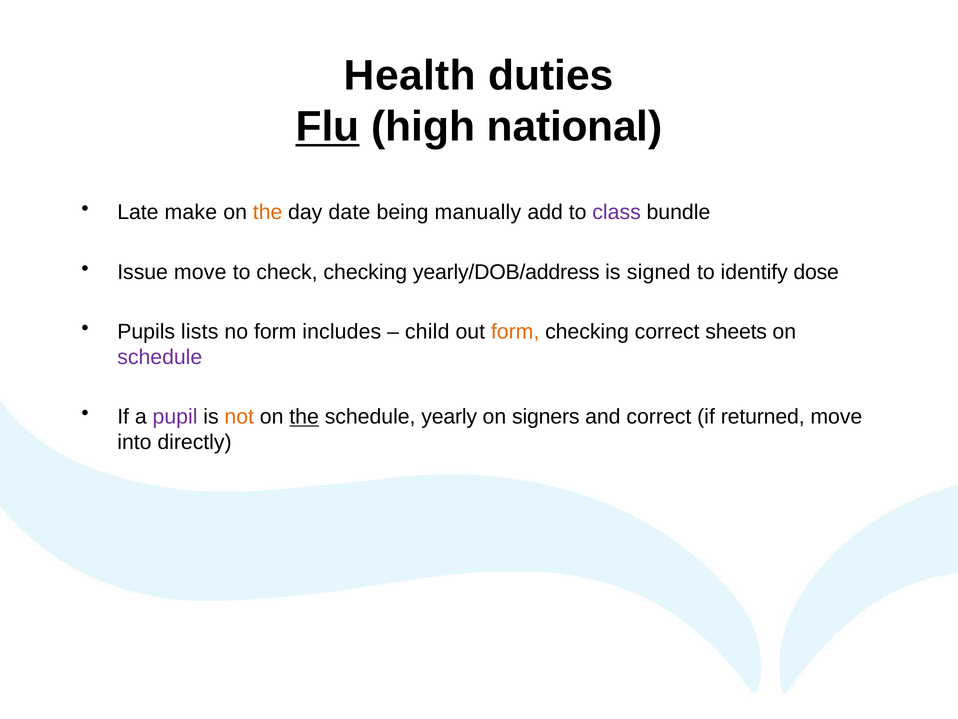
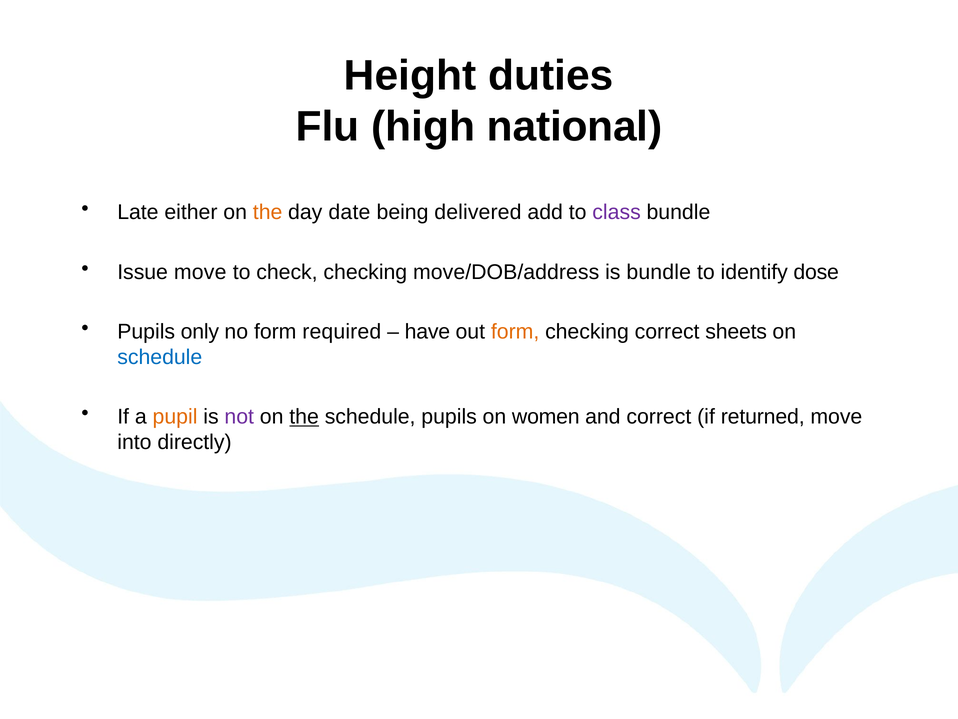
Health: Health -> Height
Flu underline: present -> none
make: make -> either
manually: manually -> delivered
yearly/DOB/address: yearly/DOB/address -> move/DOB/address
is signed: signed -> bundle
lists: lists -> only
includes: includes -> required
child: child -> have
schedule at (160, 357) colour: purple -> blue
pupil colour: purple -> orange
not colour: orange -> purple
schedule yearly: yearly -> pupils
signers: signers -> women
